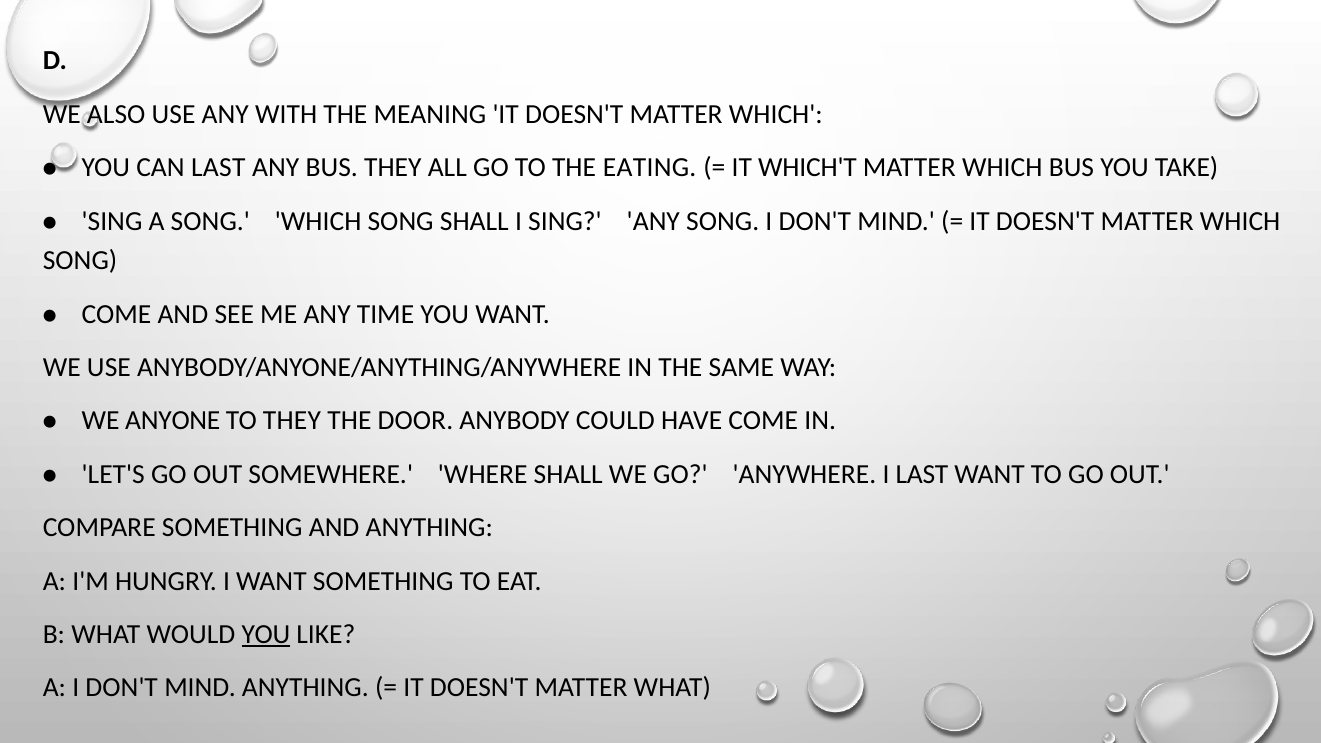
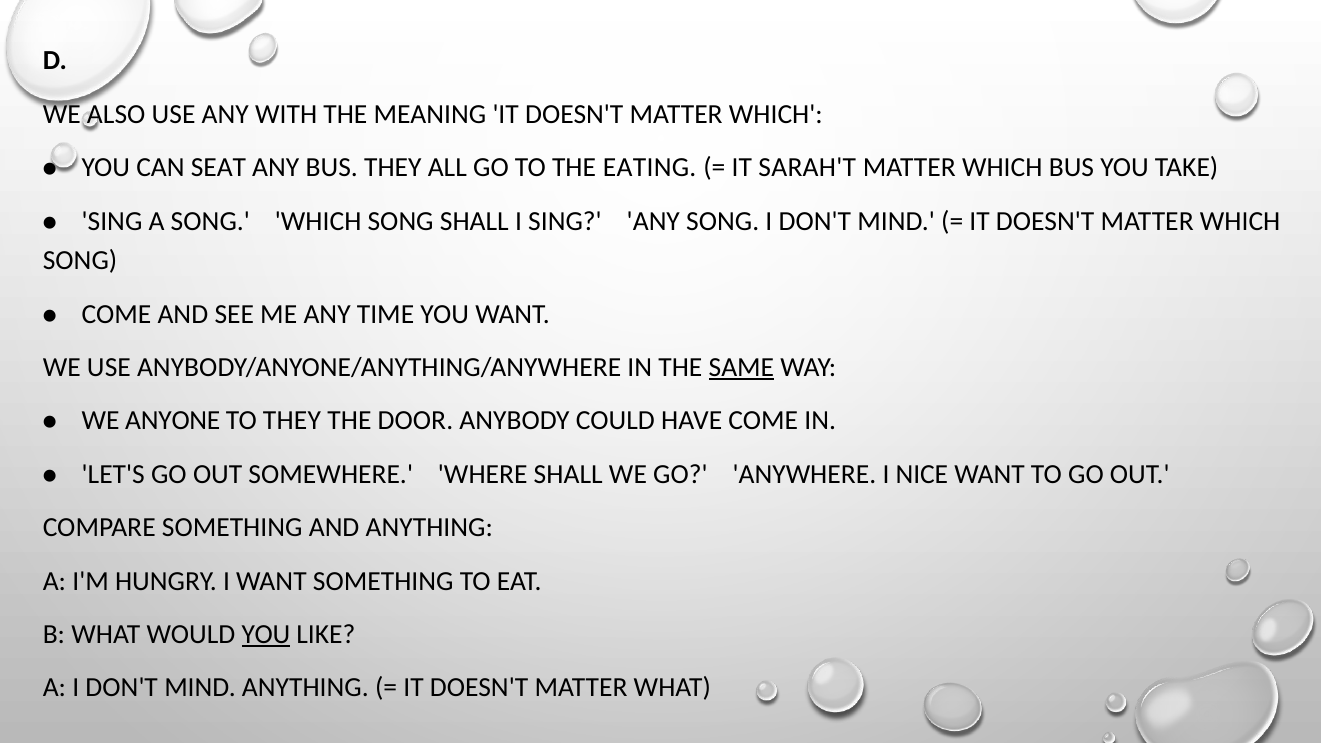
CAN LAST: LAST -> SEAT
WHICH'T: WHICH'T -> SARAH'T
SAME underline: none -> present
I LAST: LAST -> NICE
